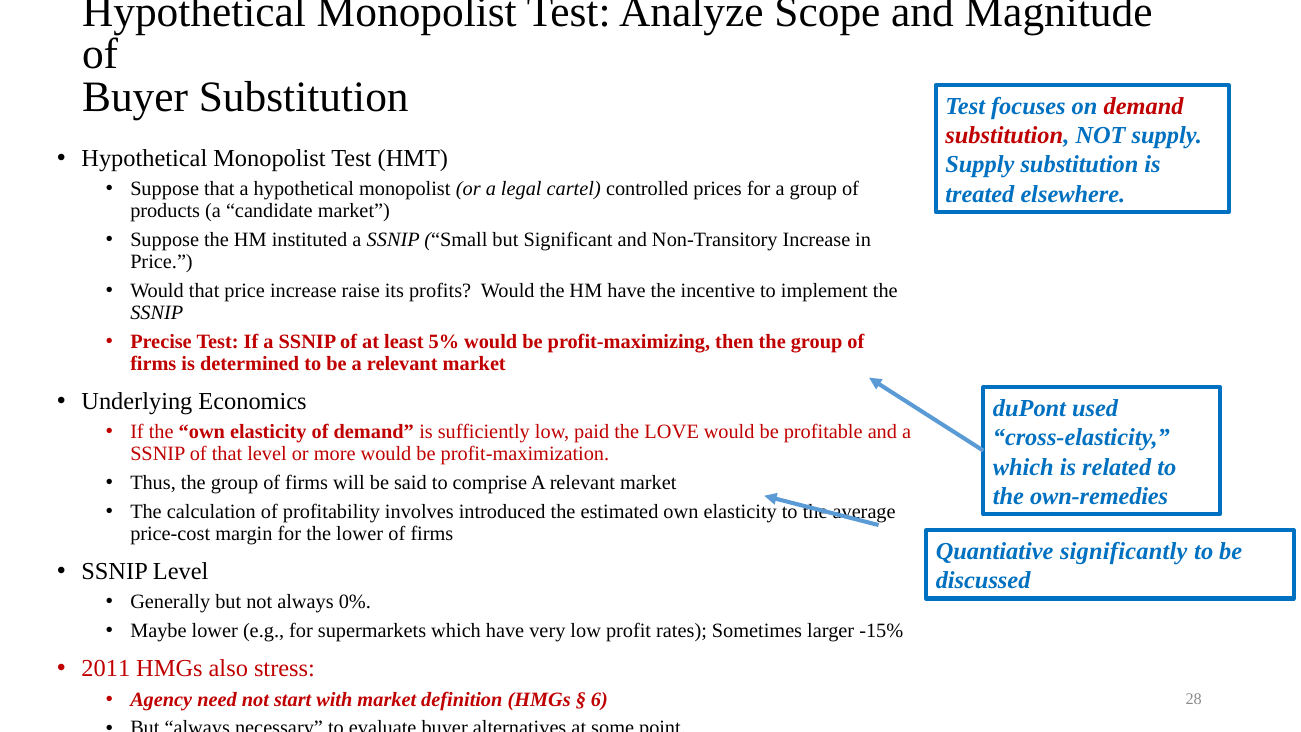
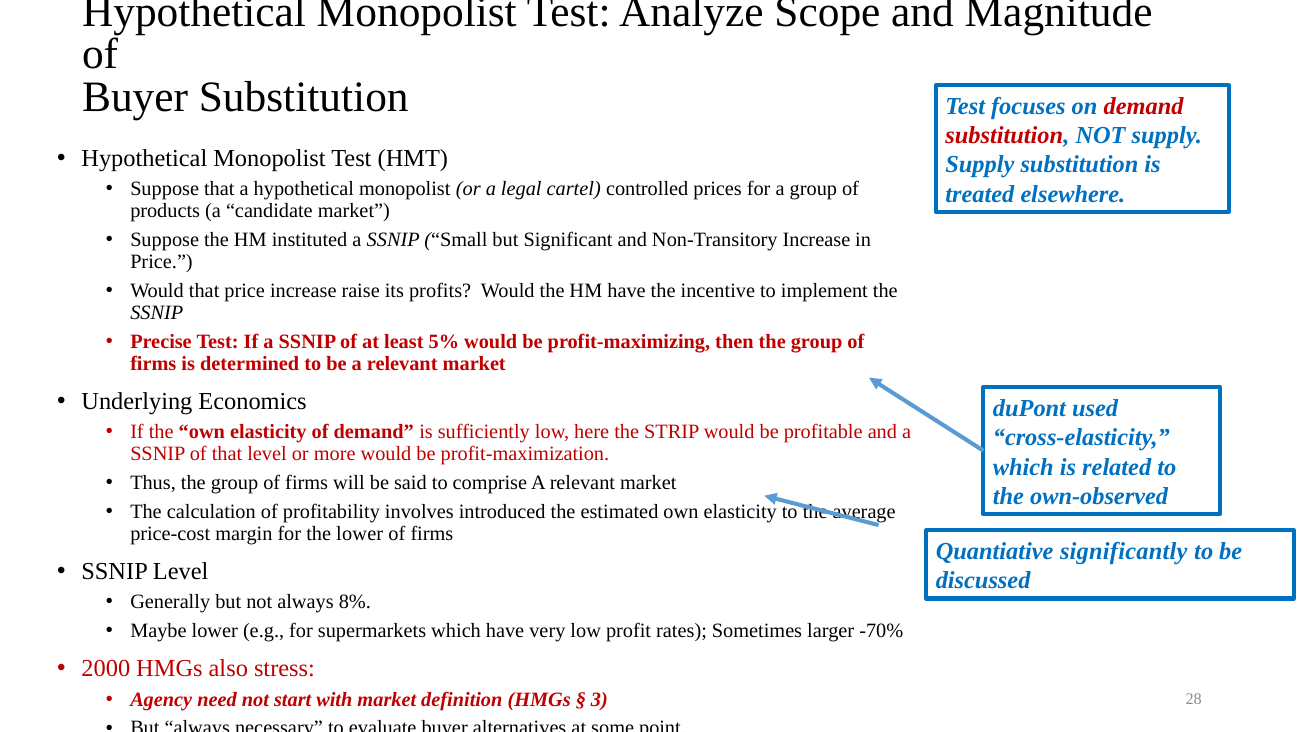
paid: paid -> here
LOVE: LOVE -> STRIP
own-remedies: own-remedies -> own-observed
0%: 0% -> 8%
-15%: -15% -> -70%
2011: 2011 -> 2000
6: 6 -> 3
